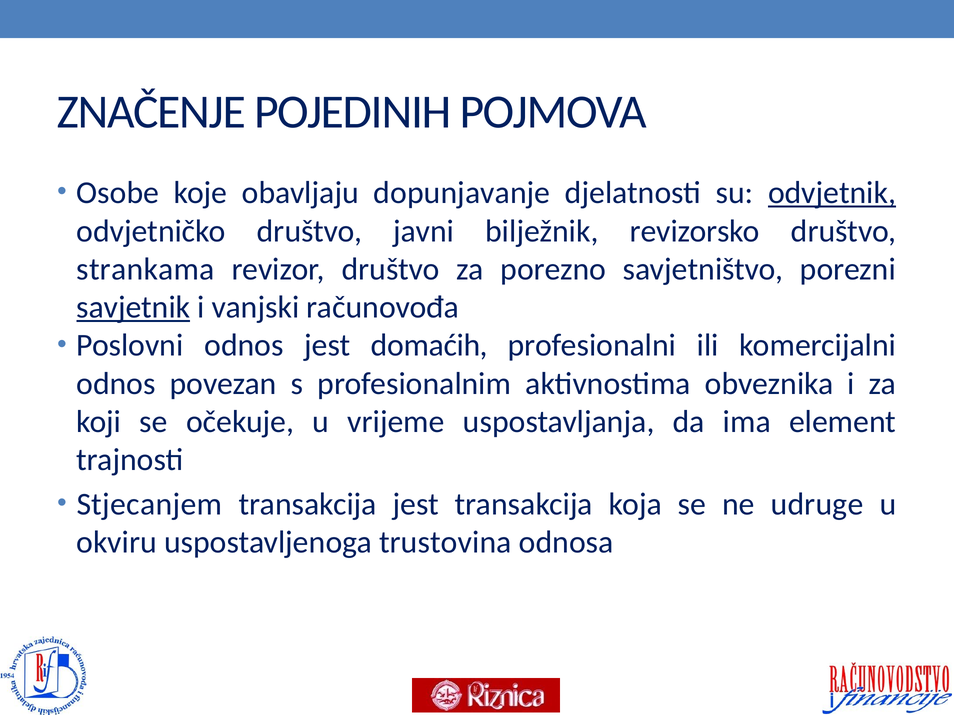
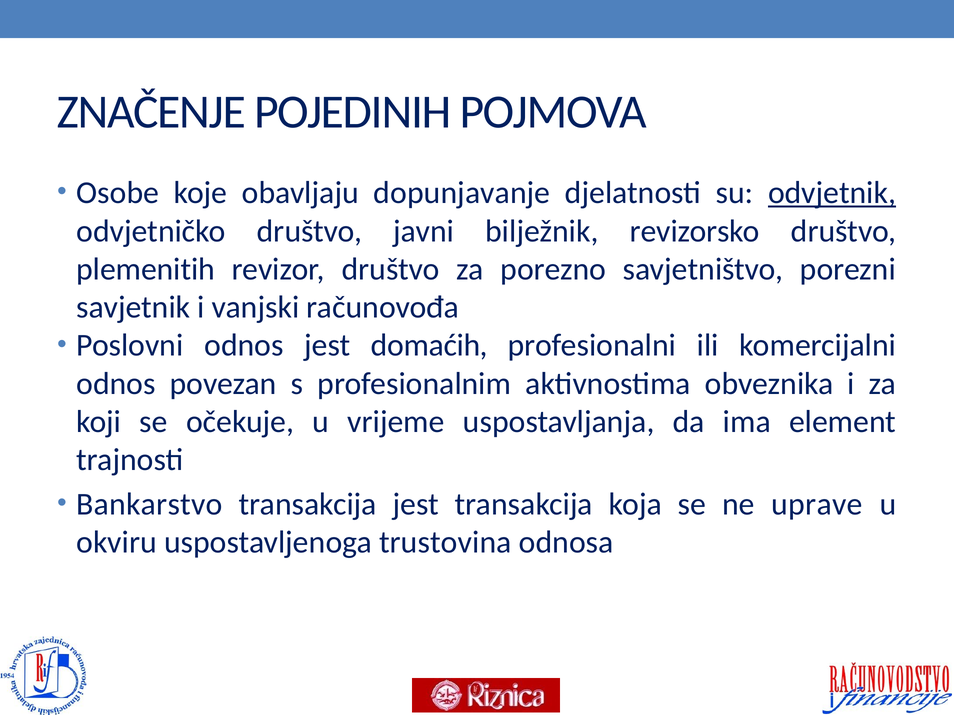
strankama: strankama -> plemenitih
savjetnik underline: present -> none
Stjecanjem: Stjecanjem -> Bankarstvo
udruge: udruge -> uprave
